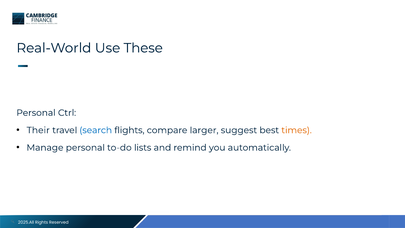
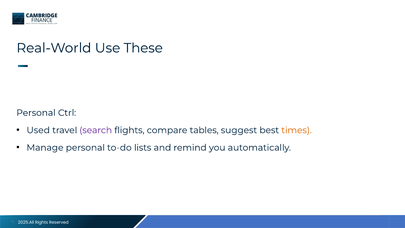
Their: Their -> Used
search colour: blue -> purple
larger: larger -> tables
